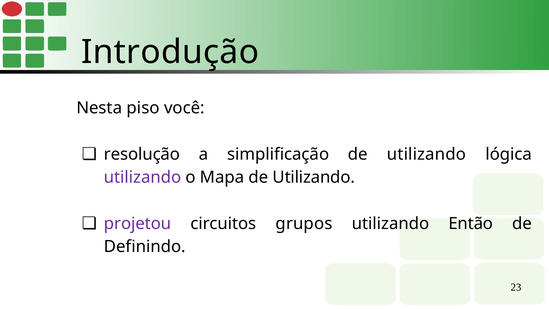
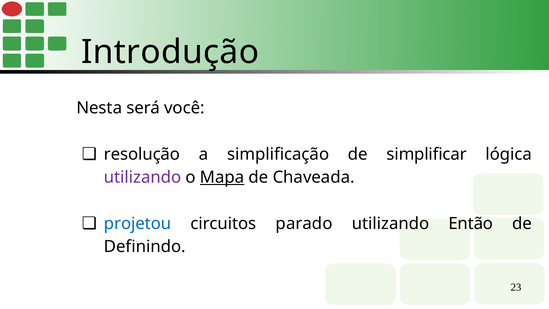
piso: piso -> será
simplificação de utilizando: utilizando -> simplificar
Mapa underline: none -> present
Utilizando at (314, 177): Utilizando -> Chaveada
projetou colour: purple -> blue
grupos: grupos -> parado
